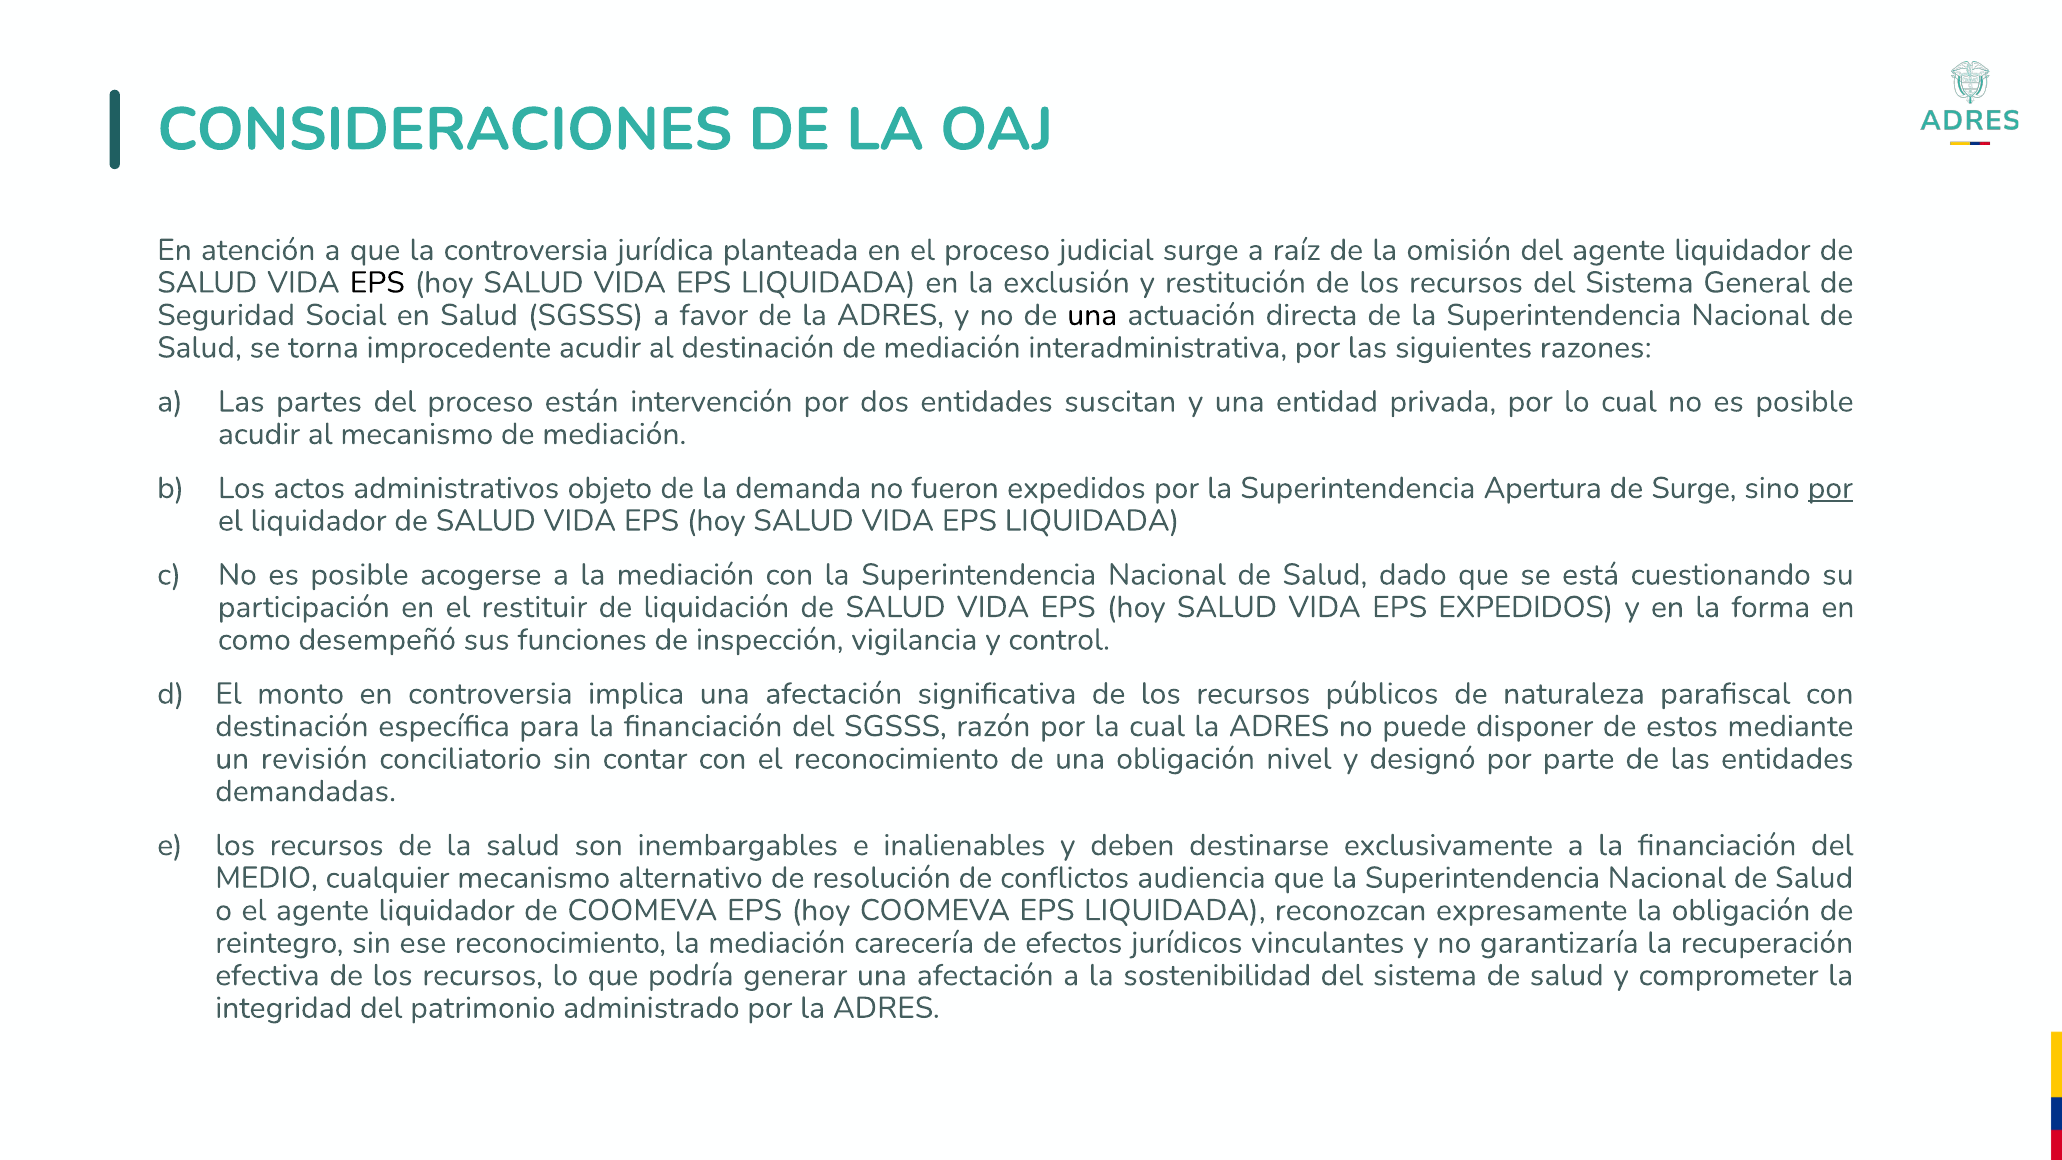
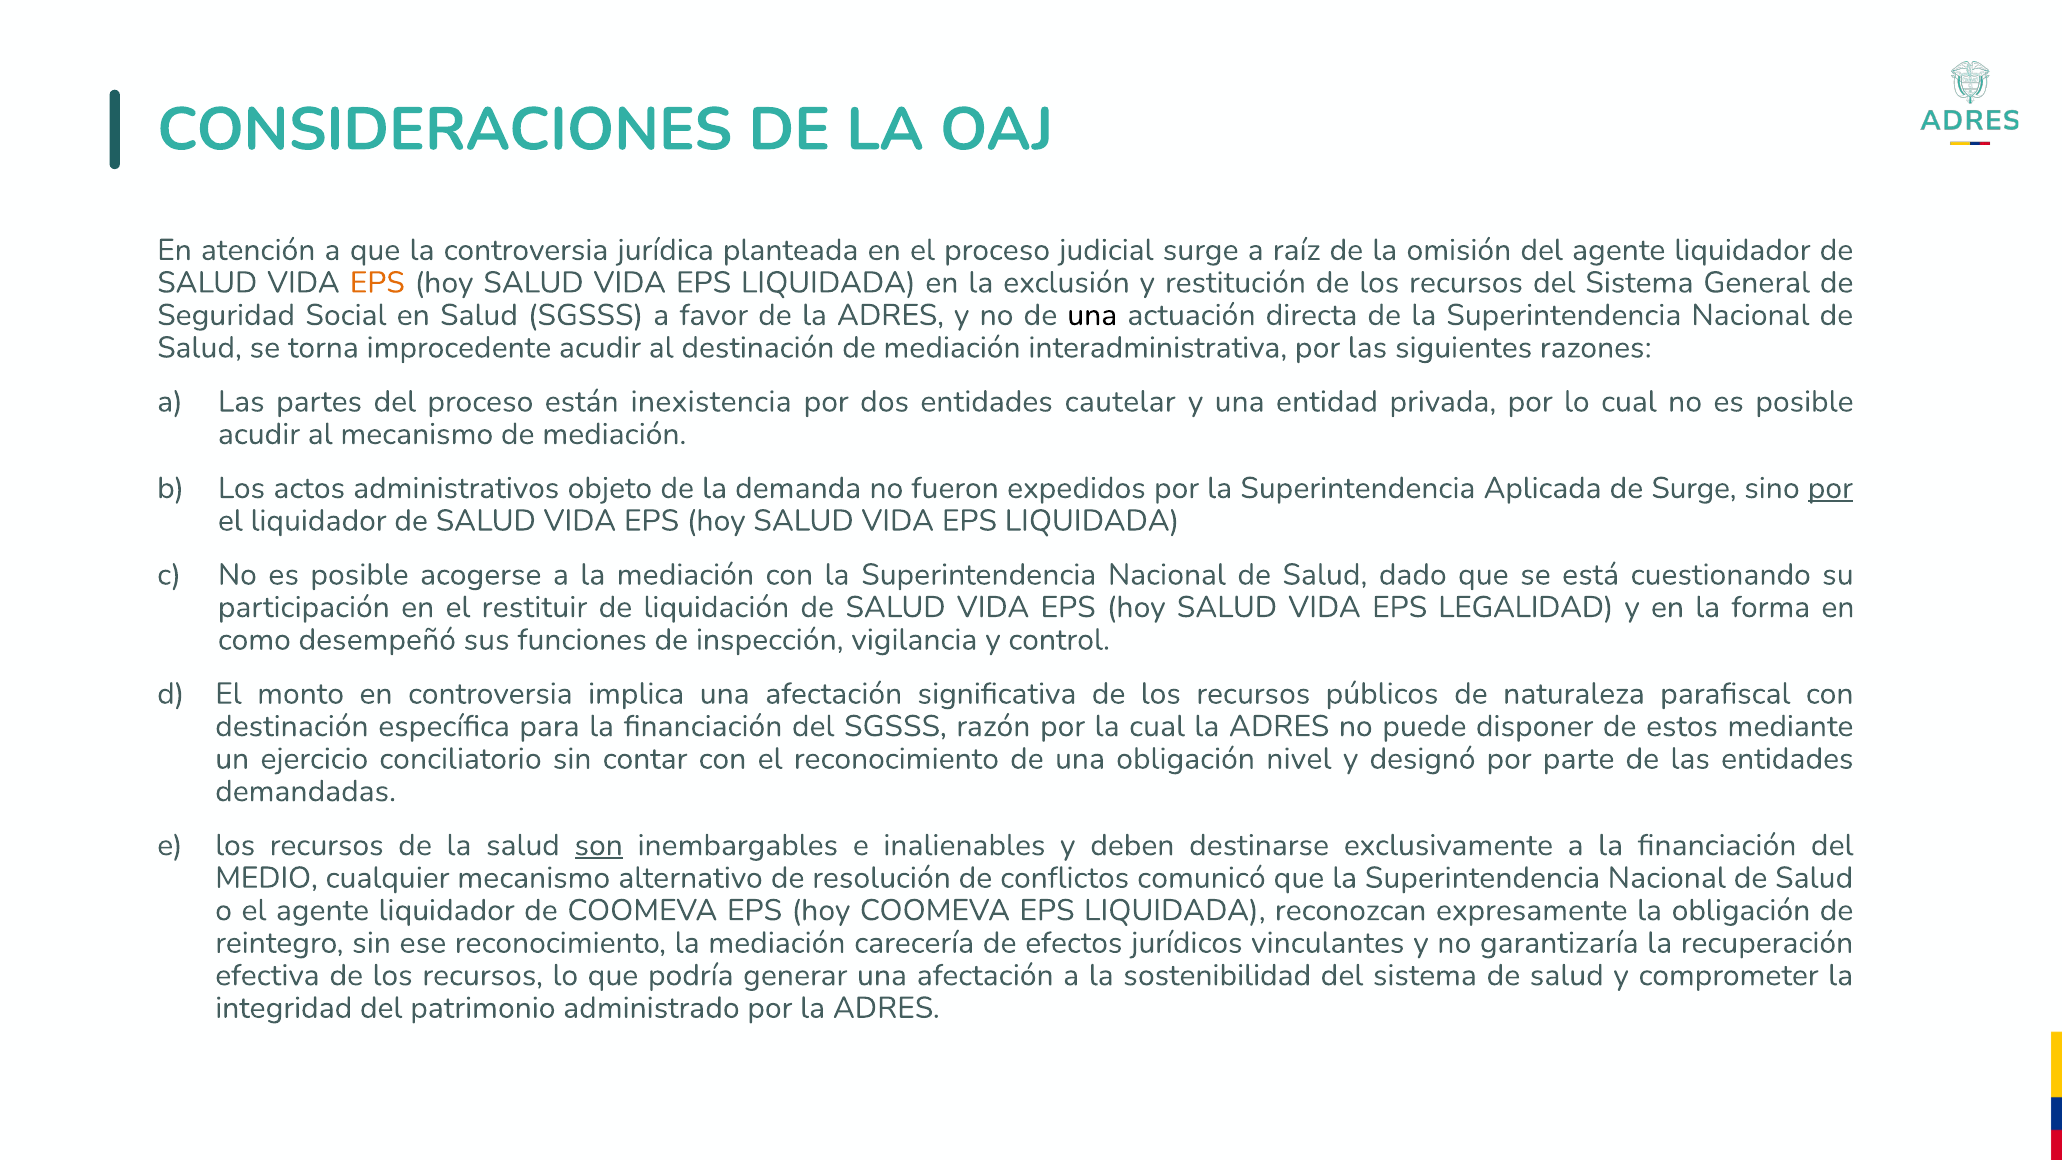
EPS at (377, 283) colour: black -> orange
intervención: intervención -> inexistencia
suscitan: suscitan -> cautelar
Apertura: Apertura -> Aplicada
EPS EXPEDIDOS: EXPEDIDOS -> LEGALIDAD
revisión: revisión -> ejercicio
son underline: none -> present
audiencia: audiencia -> comunicó
